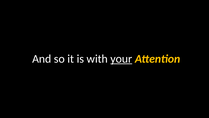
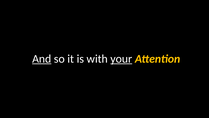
And underline: none -> present
